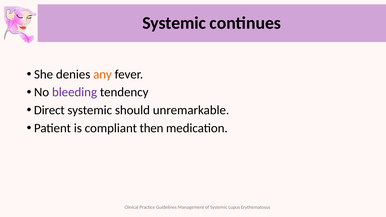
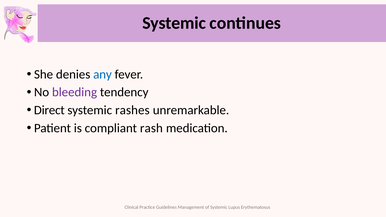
any colour: orange -> blue
should: should -> rashes
then: then -> rash
